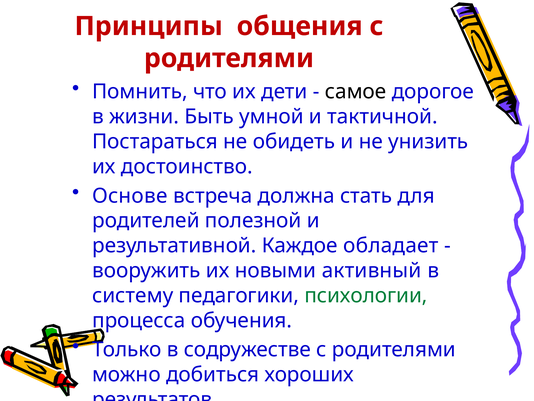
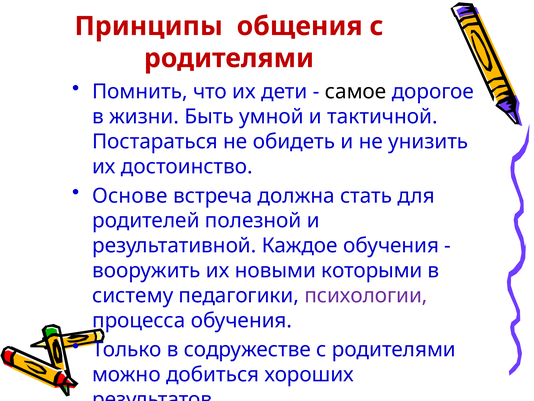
Каждое обладает: обладает -> обучения
активный: активный -> которыми
психологии colour: green -> purple
